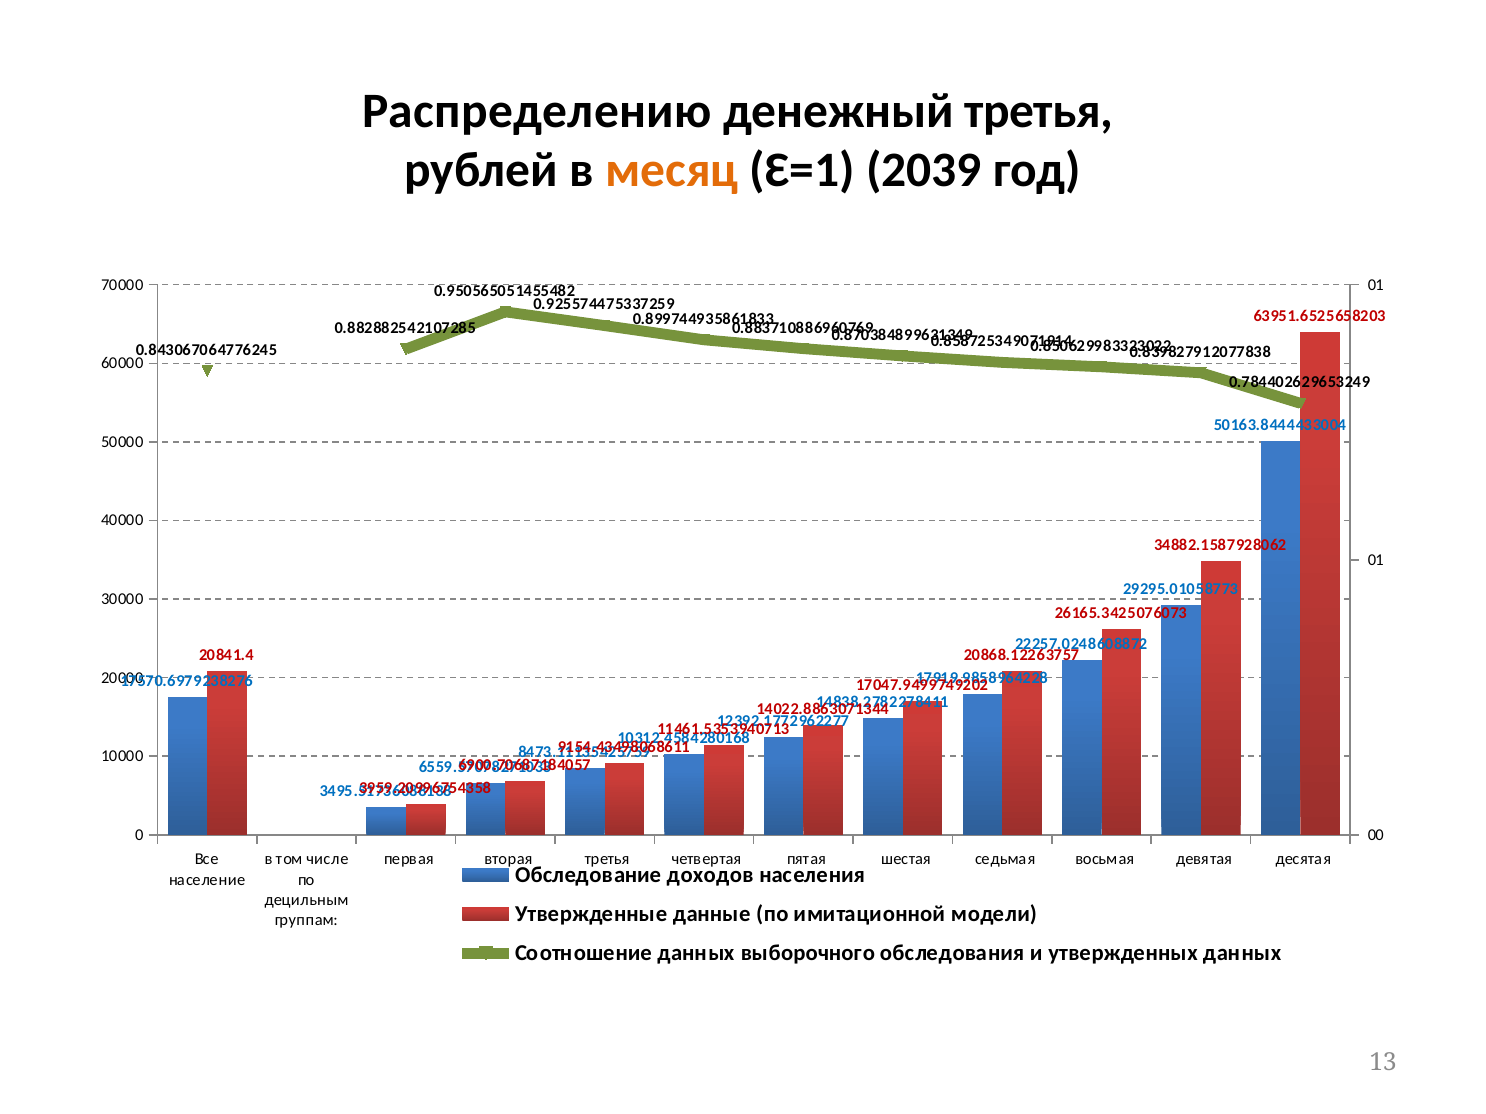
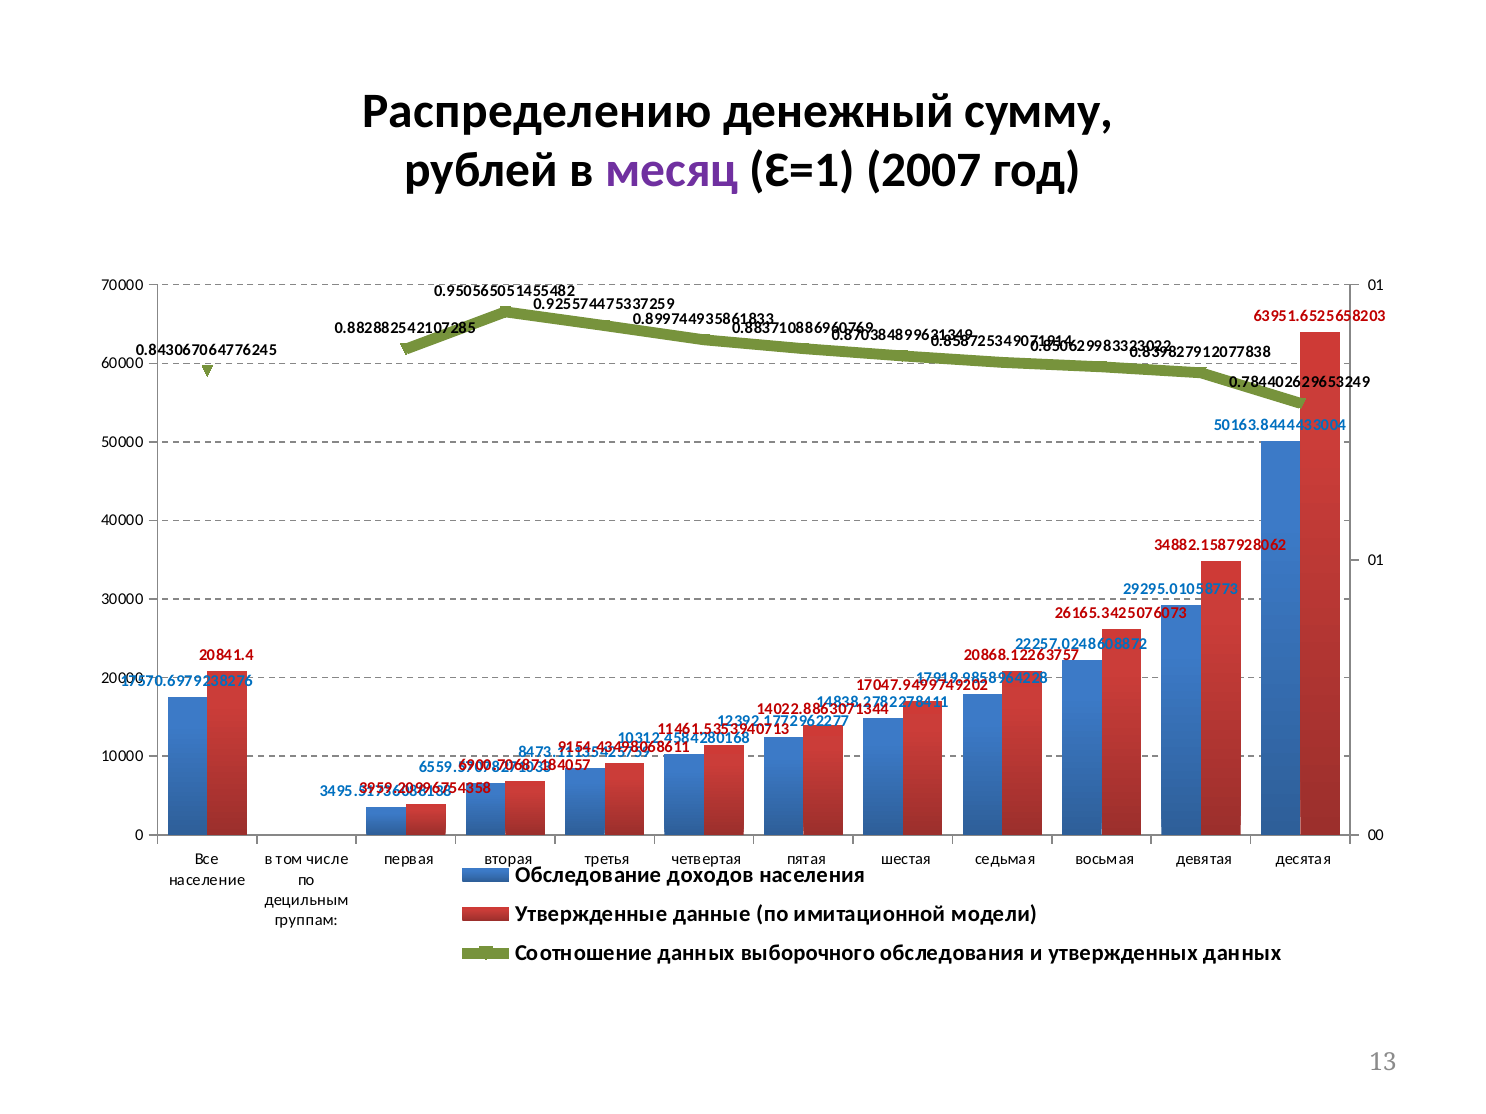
денежный третья: третья -> сумму
месяц colour: orange -> purple
2039: 2039 -> 2007
